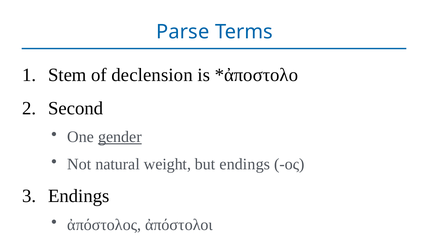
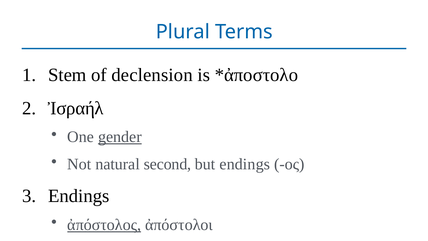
Parse: Parse -> Plural
Second: Second -> Ἰσραήλ
weight: weight -> second
ἀπόστολος underline: none -> present
